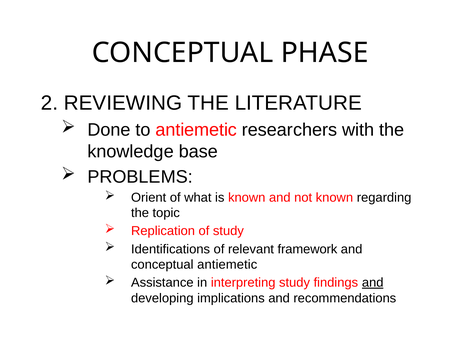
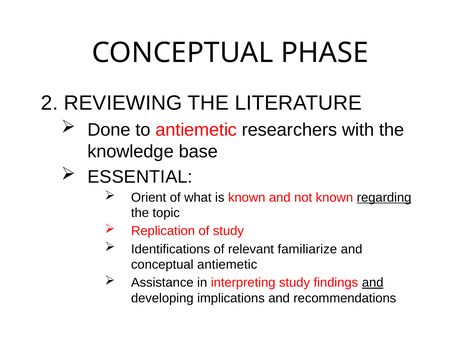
PROBLEMS: PROBLEMS -> ESSENTIAL
regarding underline: none -> present
framework: framework -> familiarize
